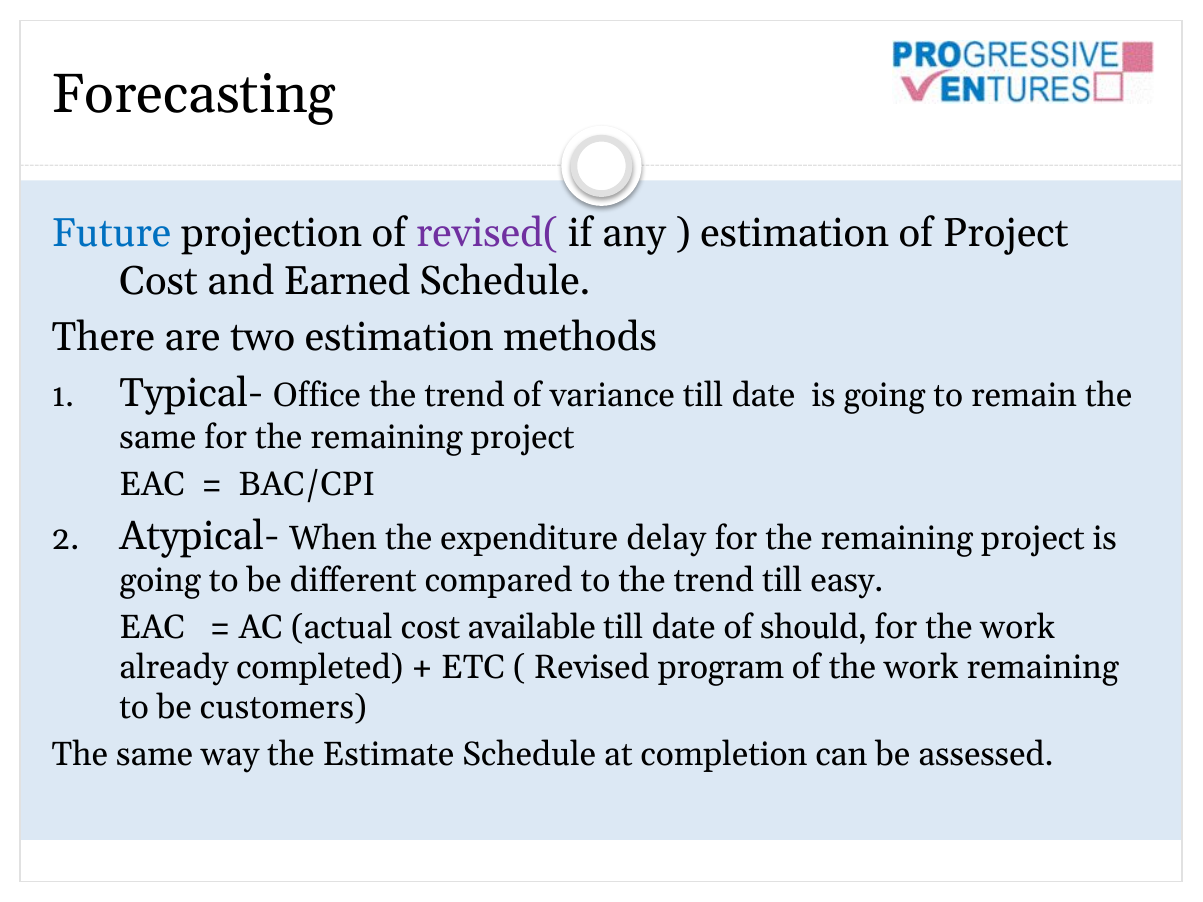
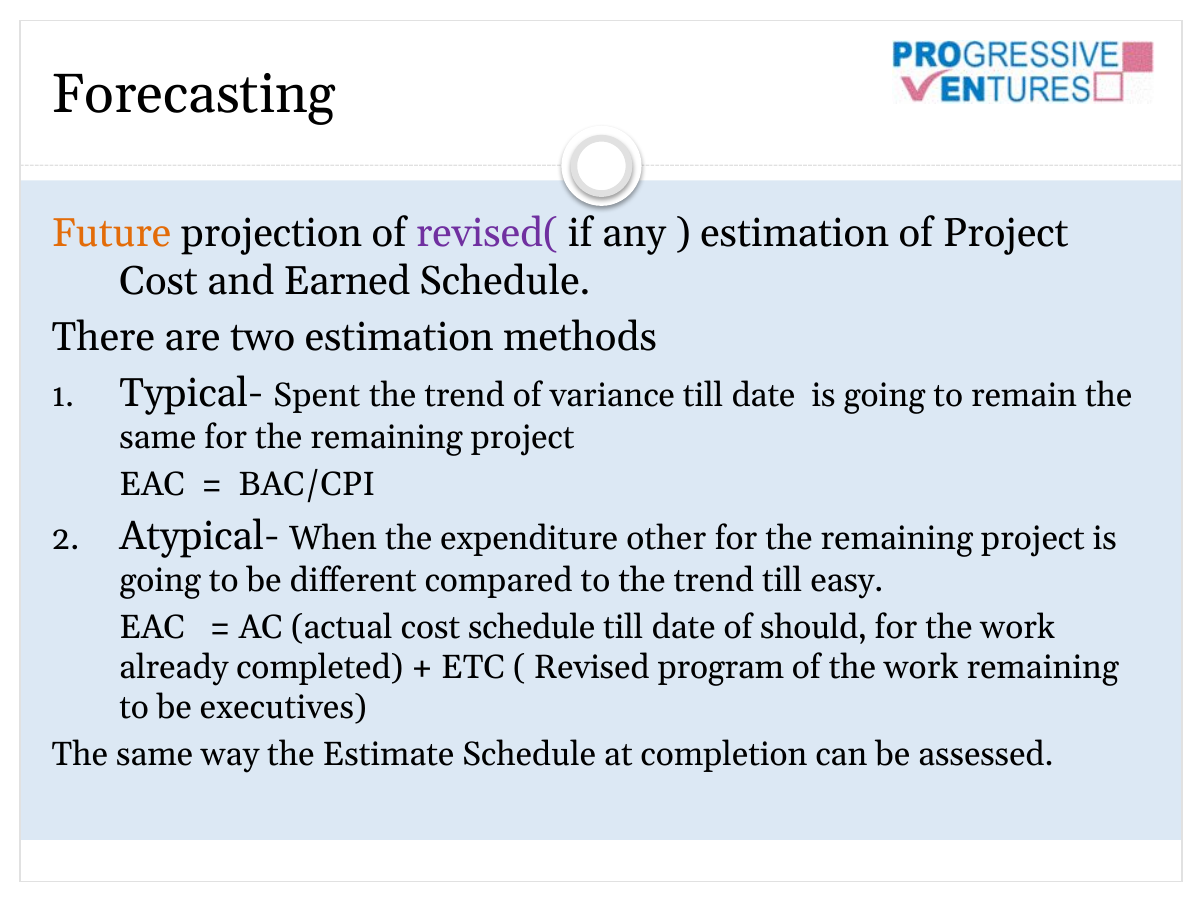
Future colour: blue -> orange
Office: Office -> Spent
delay: delay -> other
cost available: available -> schedule
customers: customers -> executives
